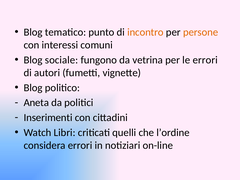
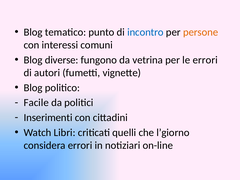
incontro colour: orange -> blue
sociale: sociale -> diverse
Aneta: Aneta -> Facile
l’ordine: l’ordine -> l’giorno
